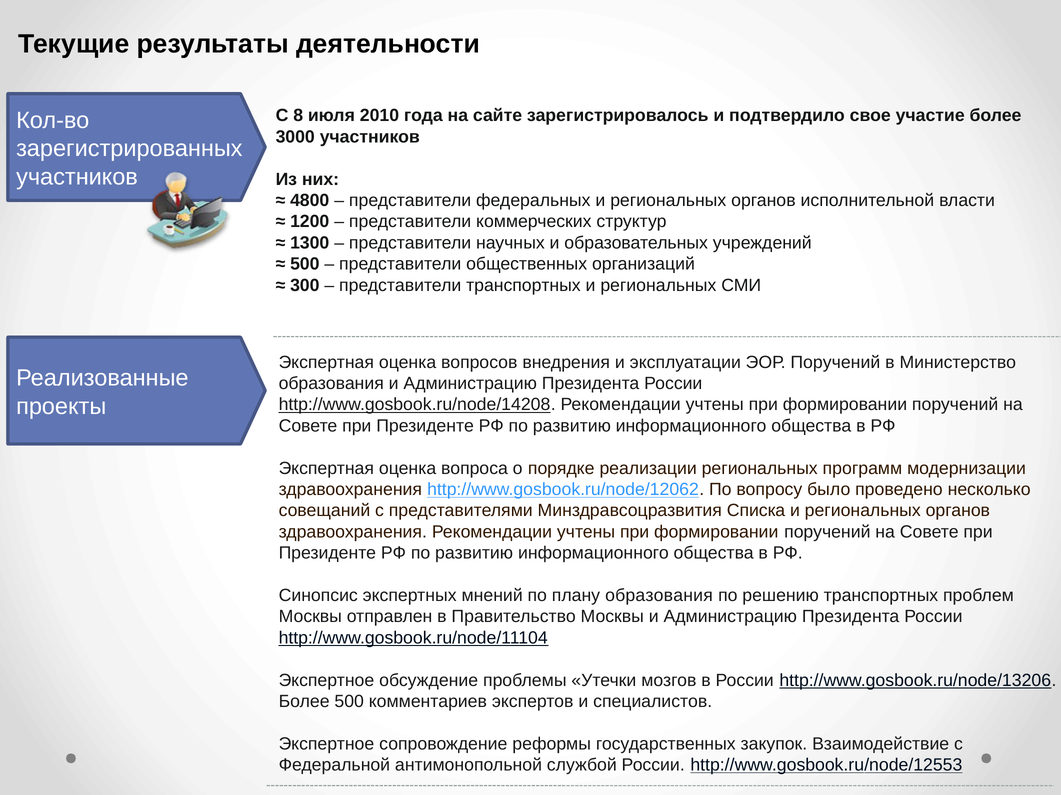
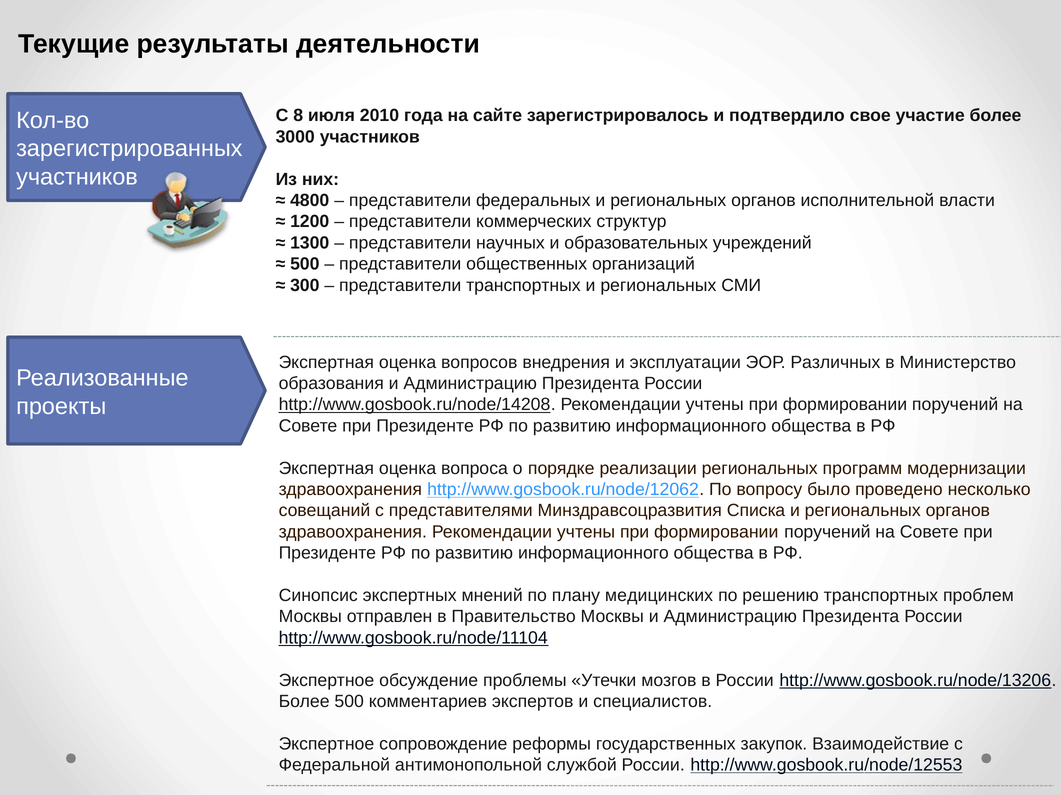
ЭОР Поручений: Поручений -> Различных
плану образования: образования -> медицинских
